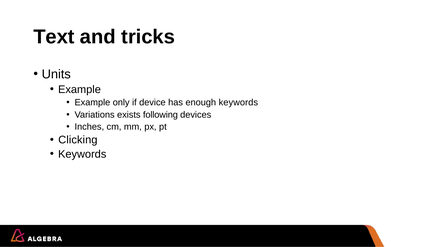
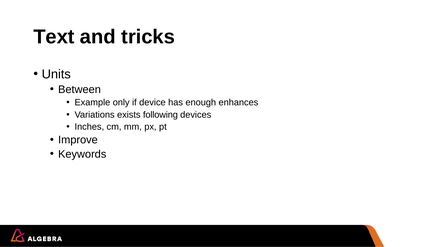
Example at (80, 89): Example -> Between
enough keywords: keywords -> enhances
Clicking: Clicking -> Improve
